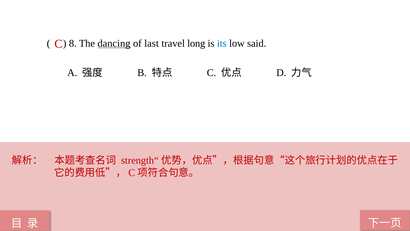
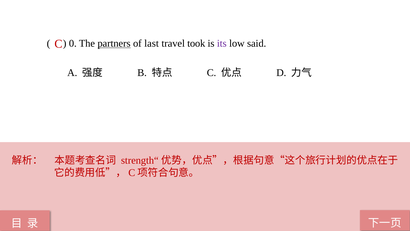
8: 8 -> 0
dancing: dancing -> partners
long: long -> took
its colour: blue -> purple
